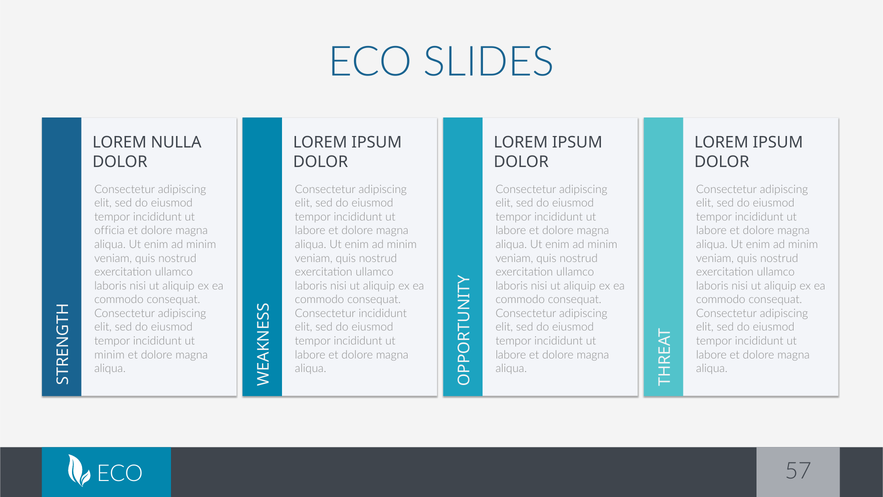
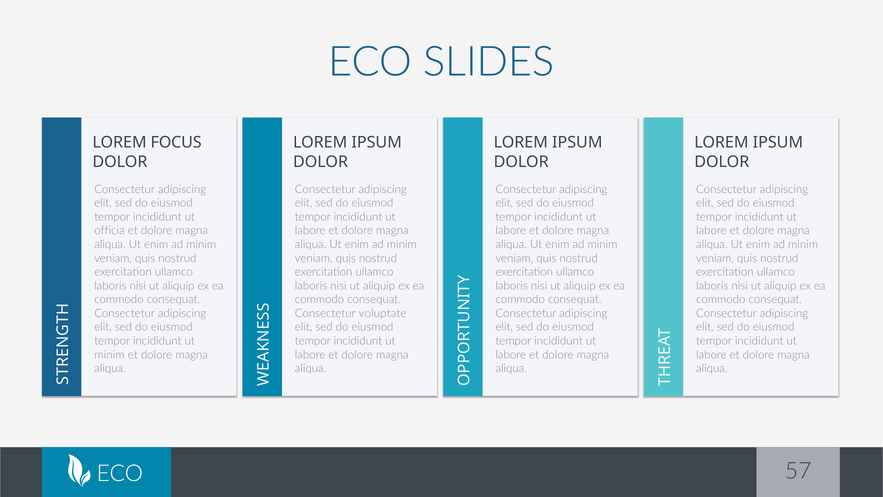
NULLA: NULLA -> FOCUS
Consectetur incididunt: incididunt -> voluptate
